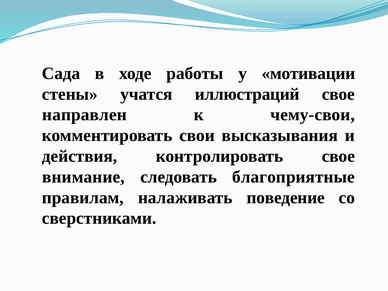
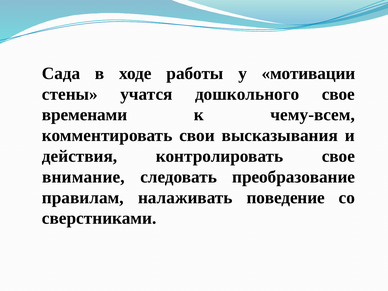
иллюстраций: иллюстраций -> дошкольного
направлен: направлен -> временами
чему-свои: чему-свои -> чему-всем
благоприятные: благоприятные -> преобразование
